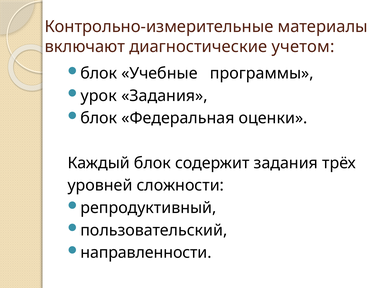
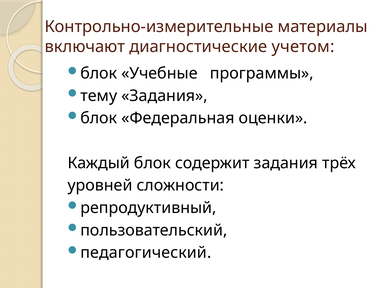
урок: урок -> тему
направленности: направленности -> педагогический
